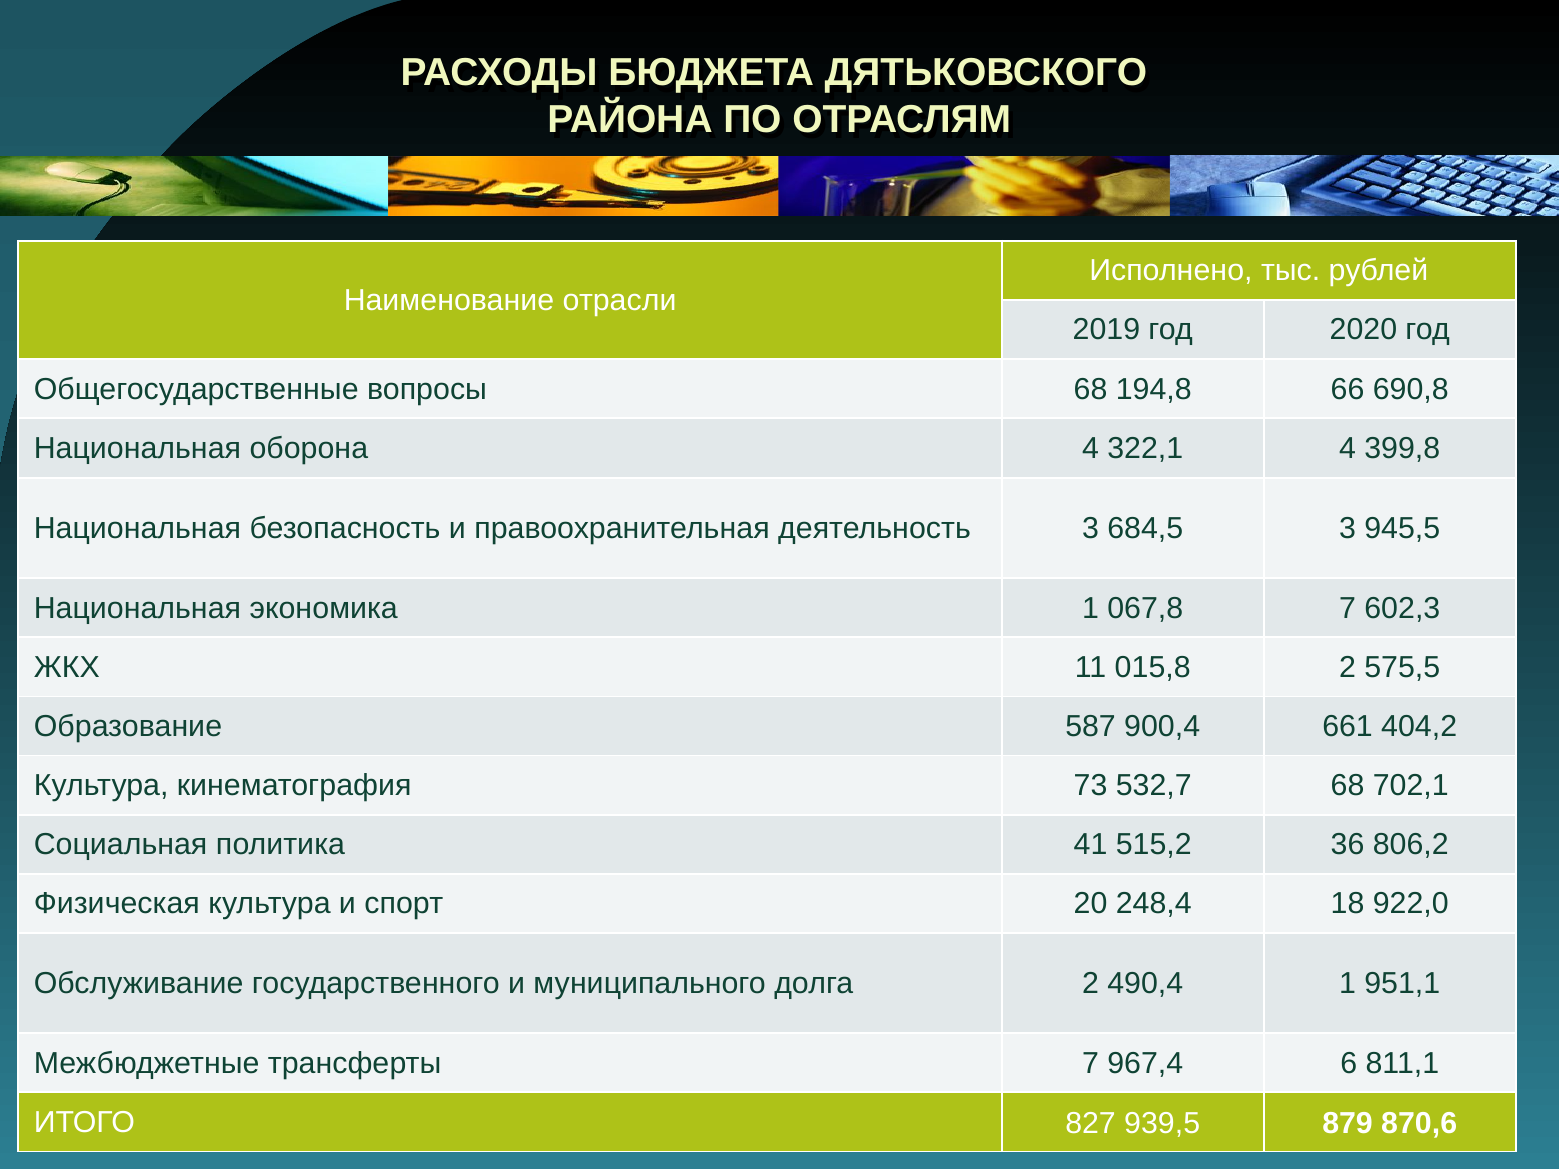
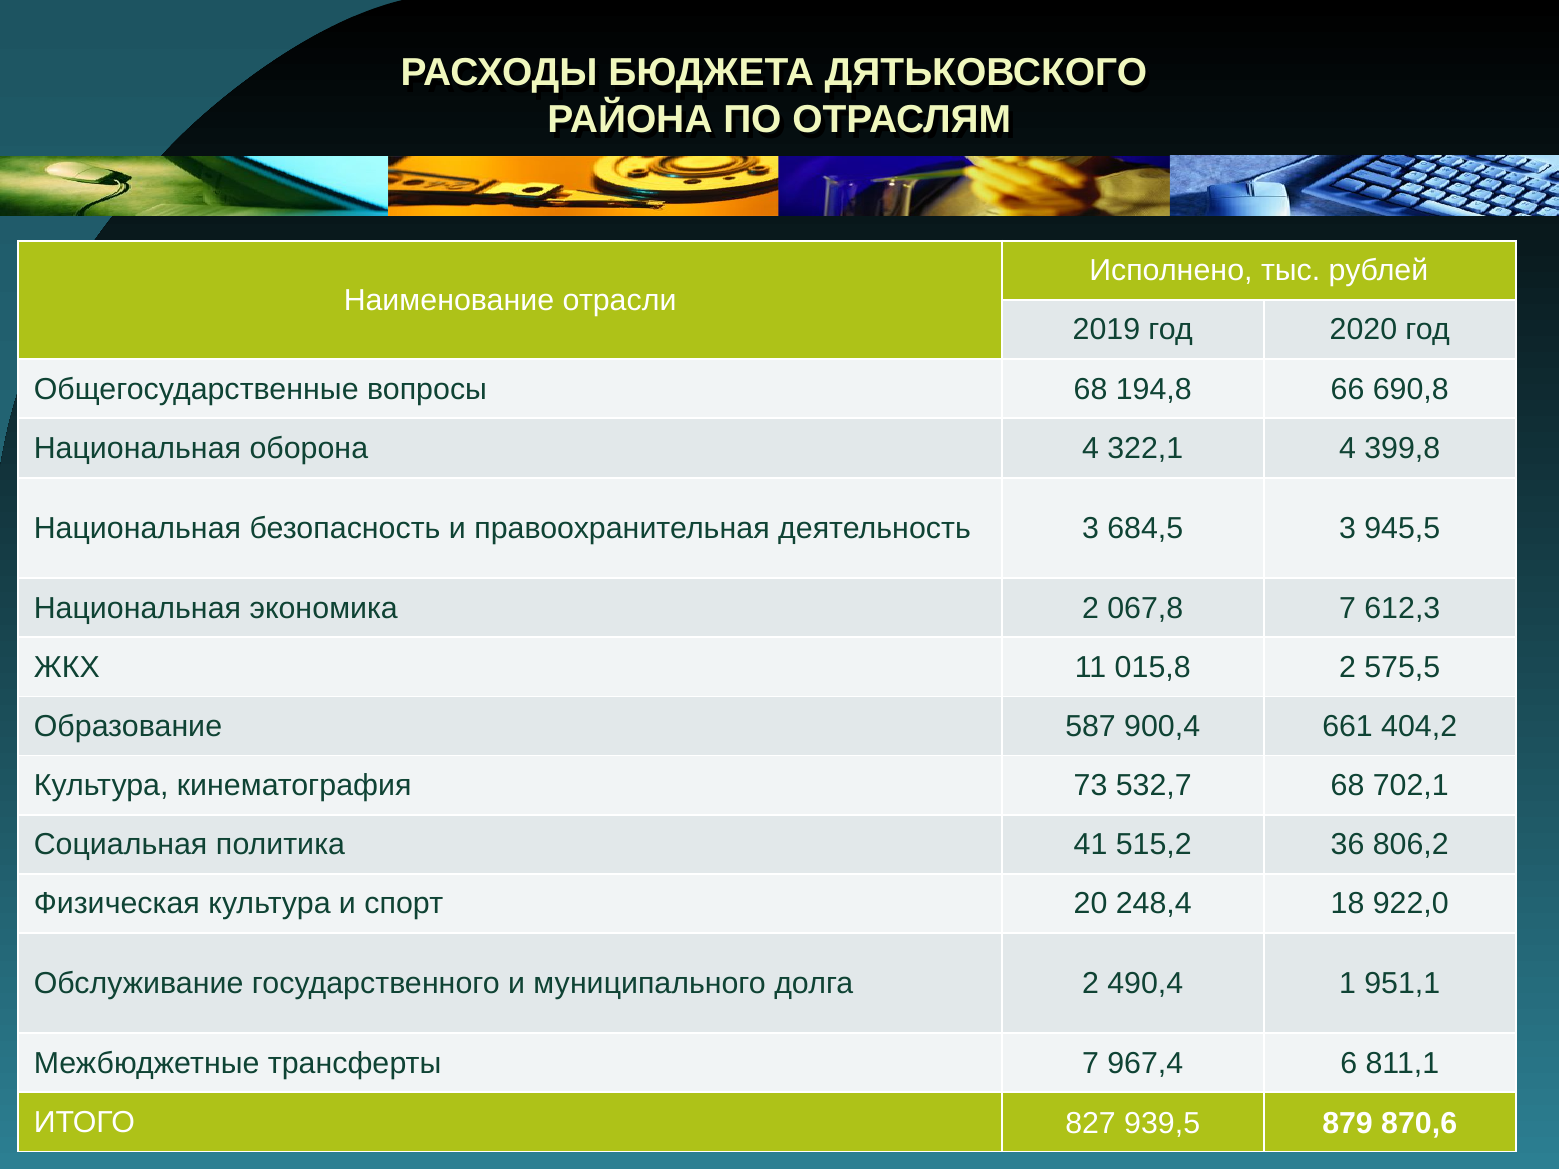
экономика 1: 1 -> 2
602,3: 602,3 -> 612,3
